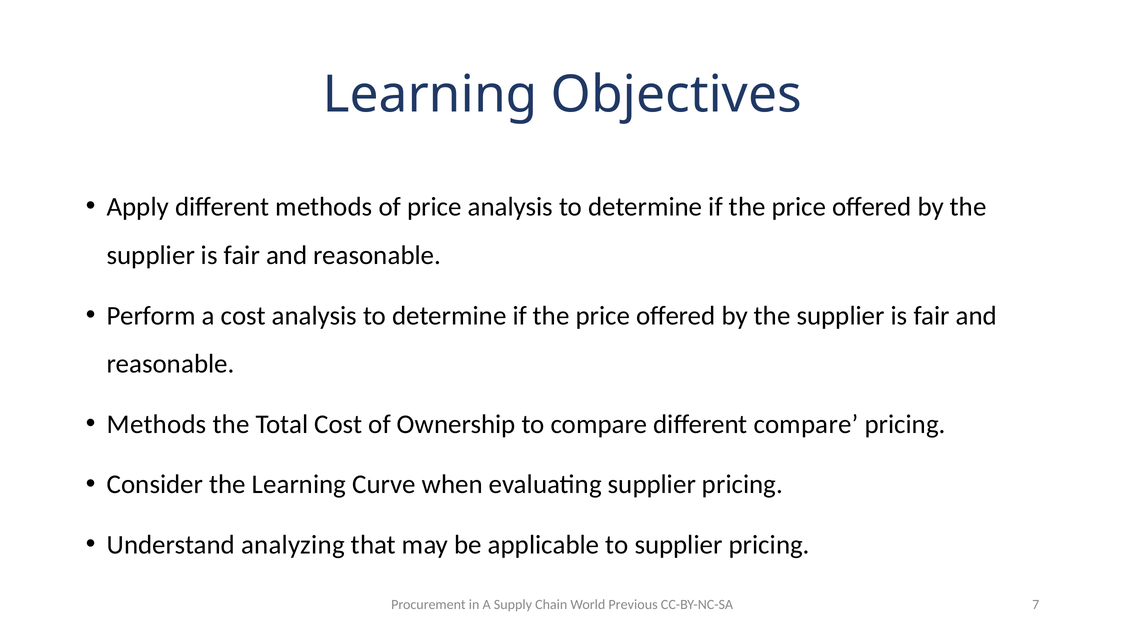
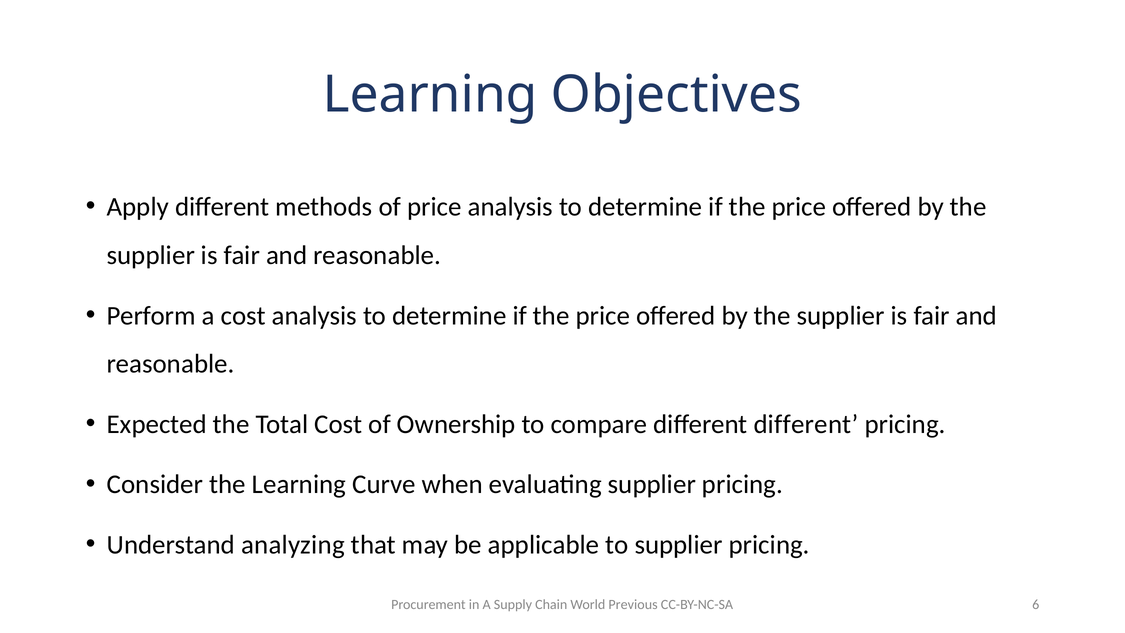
Methods at (157, 424): Methods -> Expected
different compare: compare -> different
7: 7 -> 6
